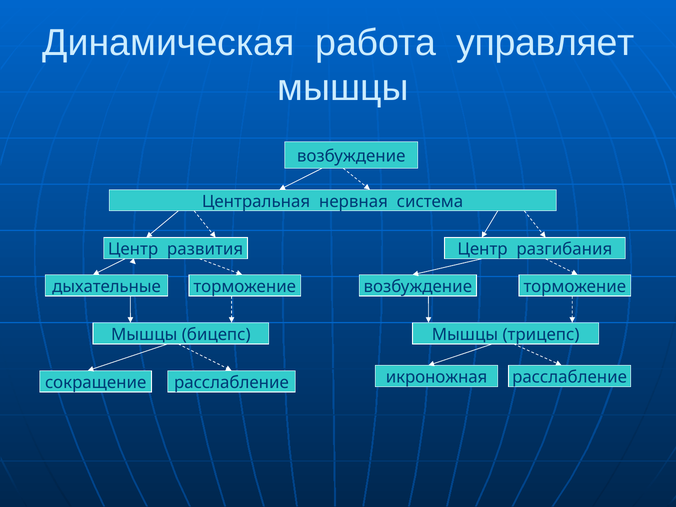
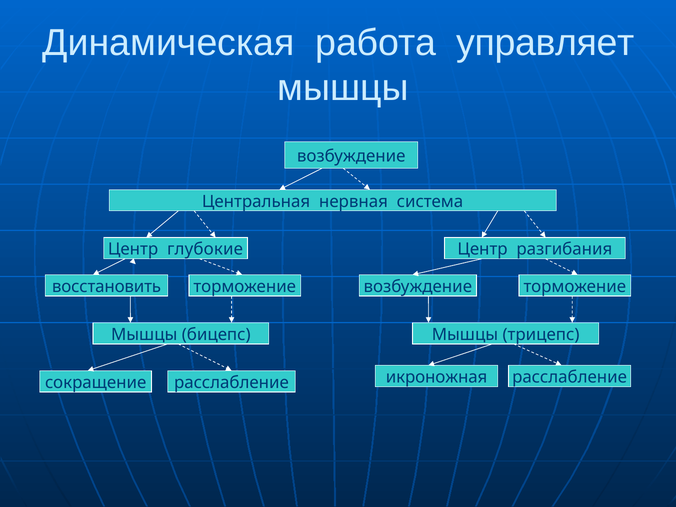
развития: развития -> глубокие
дыхательные: дыхательные -> восстановить
